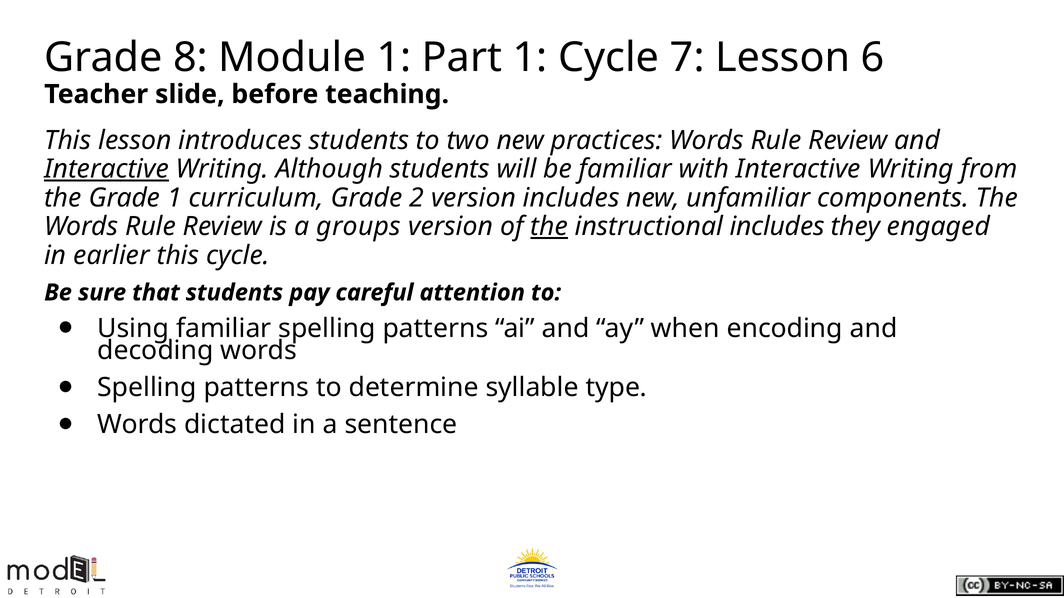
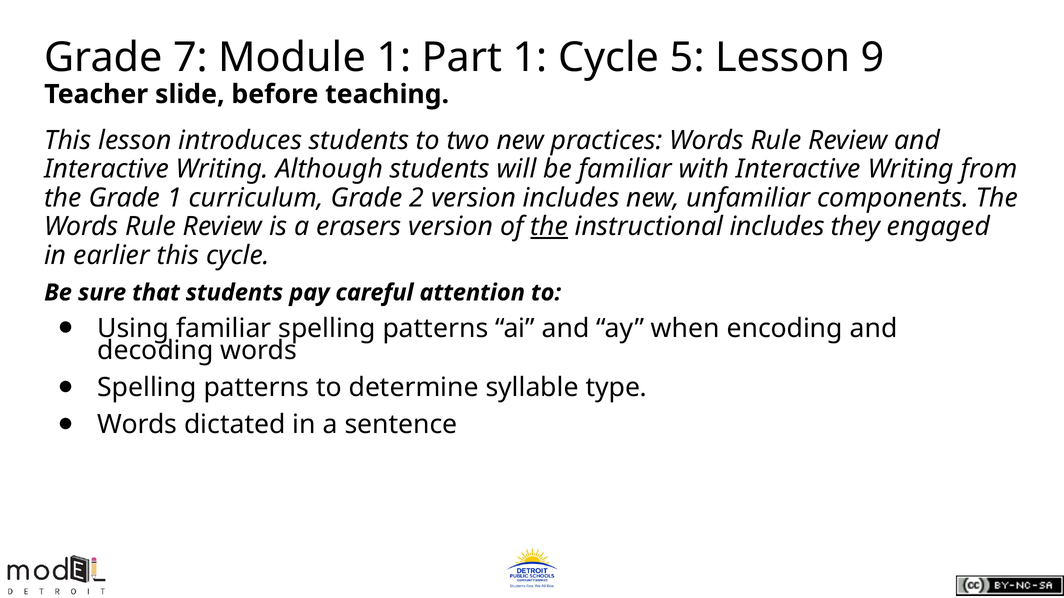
8: 8 -> 7
7: 7 -> 5
6: 6 -> 9
Interactive at (107, 169) underline: present -> none
groups: groups -> erasers
